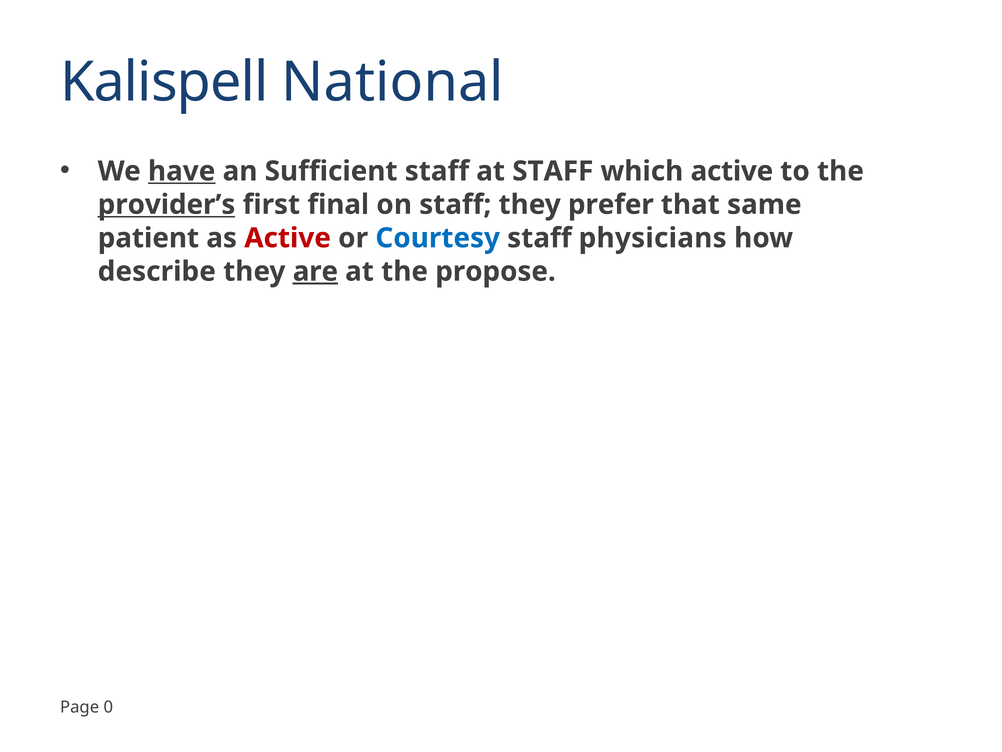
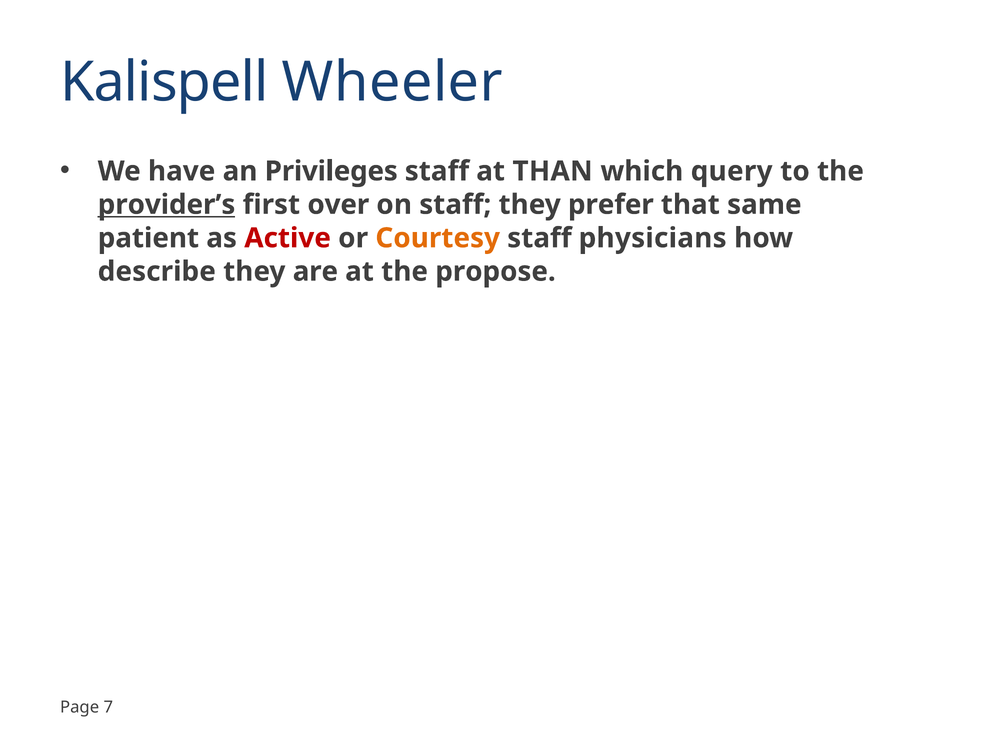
National: National -> Wheeler
have underline: present -> none
Sufficient: Sufficient -> Privileges
at STAFF: STAFF -> THAN
which active: active -> query
final: final -> over
Courtesy colour: blue -> orange
are underline: present -> none
0: 0 -> 7
